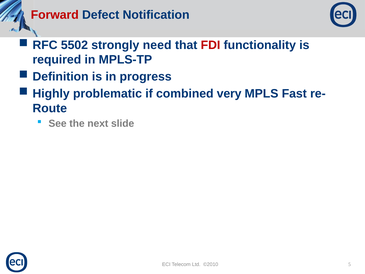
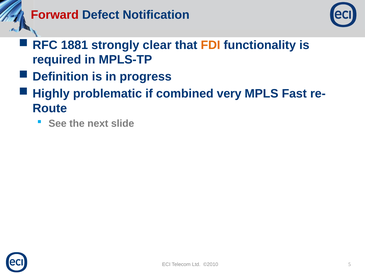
5502: 5502 -> 1881
need: need -> clear
FDI colour: red -> orange
